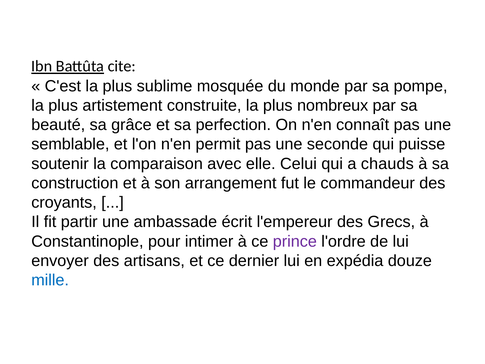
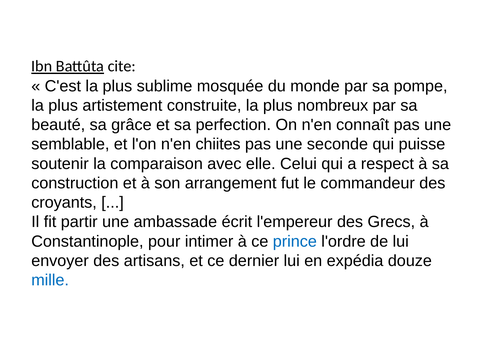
permit: permit -> chiites
chauds: chauds -> respect
prince colour: purple -> blue
